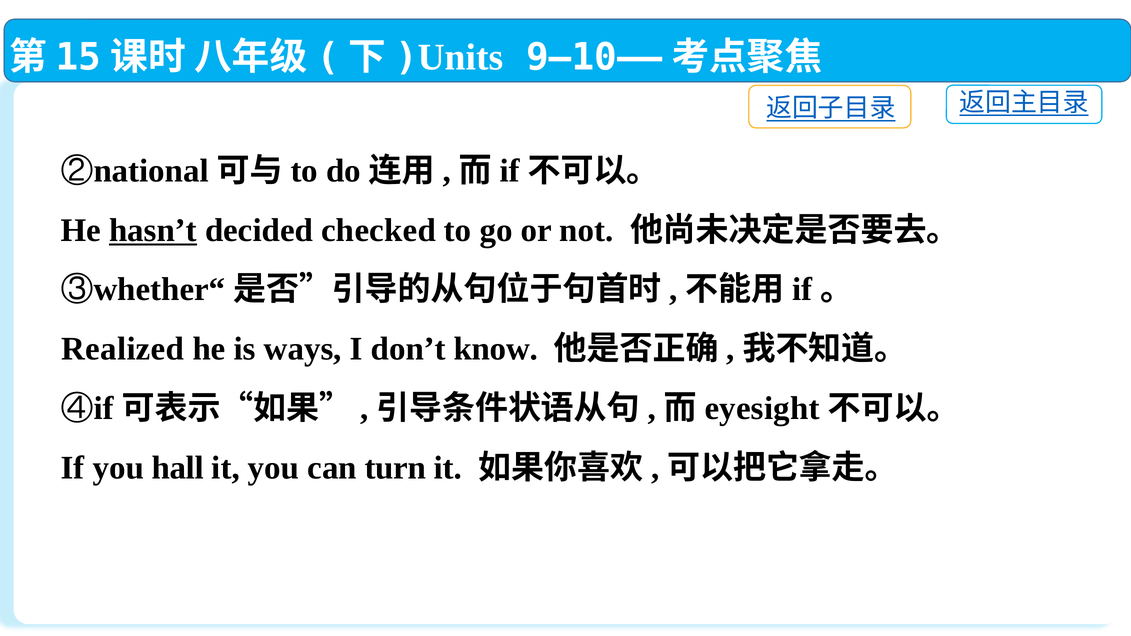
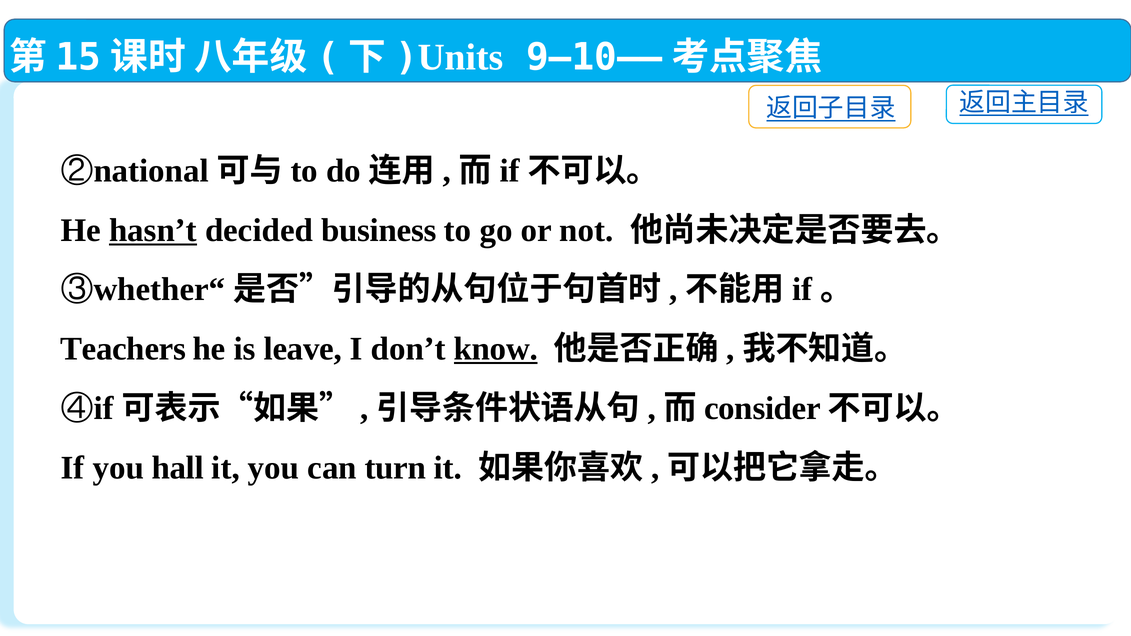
checked: checked -> business
Realized: Realized -> Teachers
ways: ways -> leave
know underline: none -> present
eyesight: eyesight -> consider
